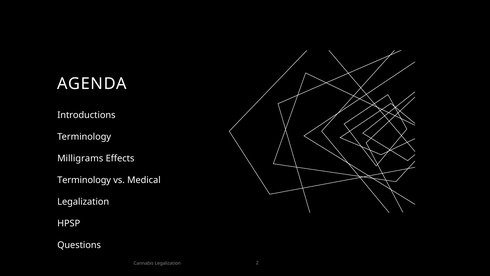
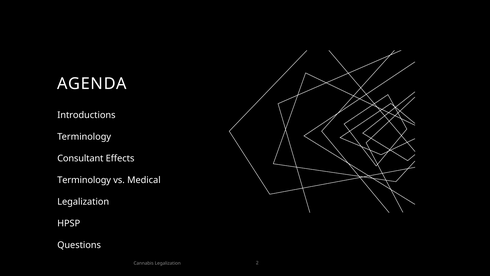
Milligrams: Milligrams -> Consultant
